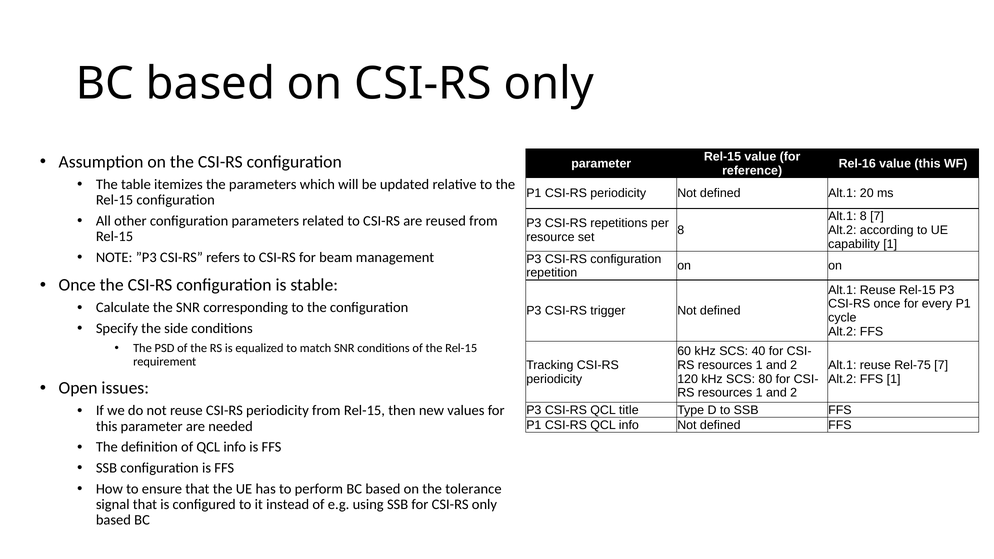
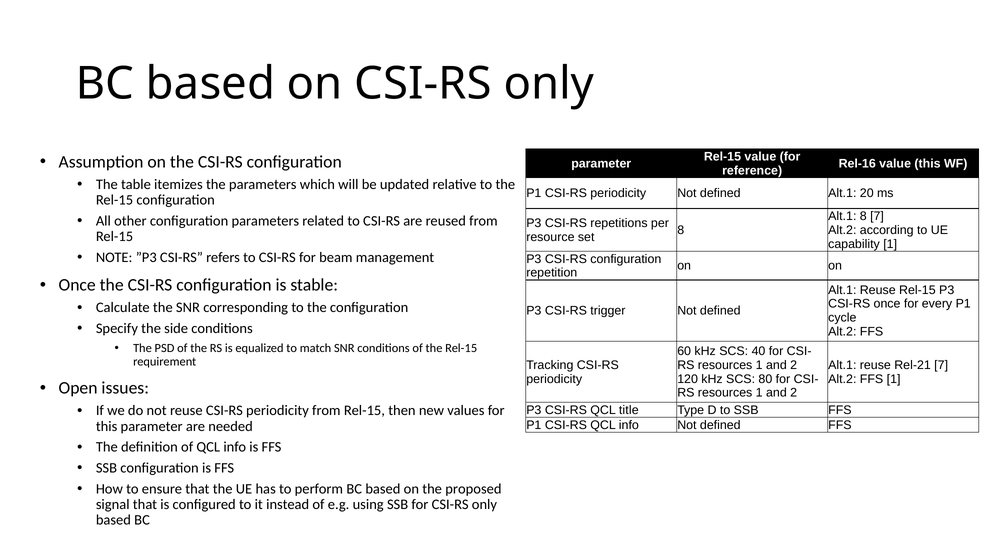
Rel-75: Rel-75 -> Rel-21
tolerance: tolerance -> proposed
